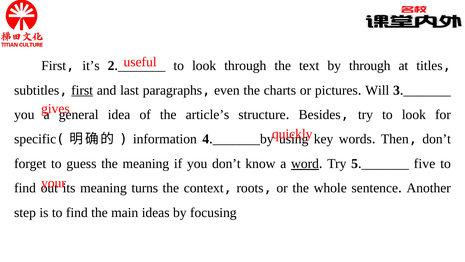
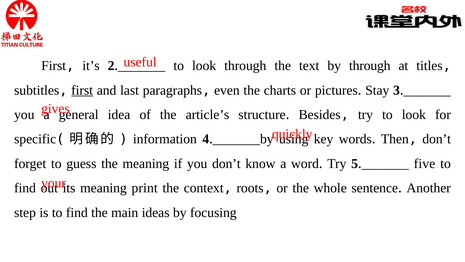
Will: Will -> Stay
word underline: present -> none
turns: turns -> print
